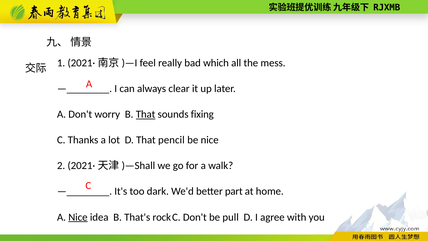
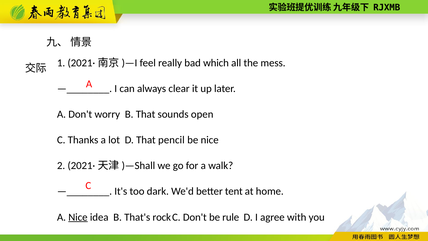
That at (146, 114) underline: present -> none
fixing: fixing -> open
part: part -> tent
pull: pull -> rule
